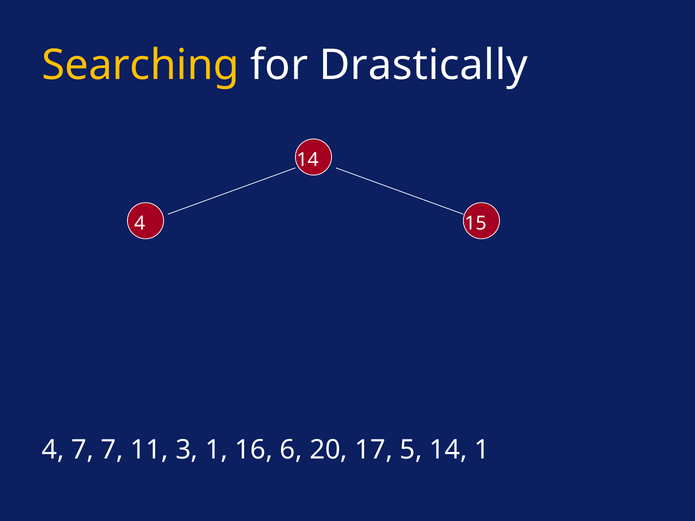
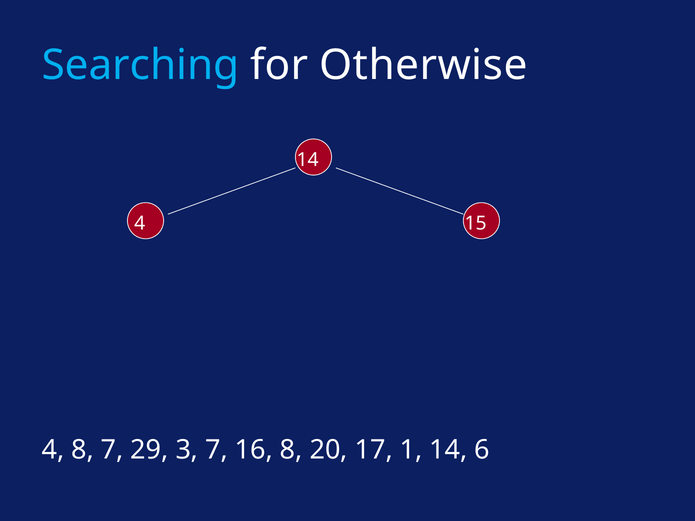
Searching colour: yellow -> light blue
Drastically: Drastically -> Otherwise
4 7: 7 -> 8
11: 11 -> 29
3 1: 1 -> 7
16 6: 6 -> 8
5: 5 -> 1
14 1: 1 -> 6
